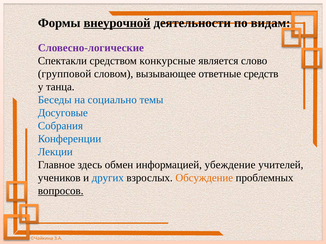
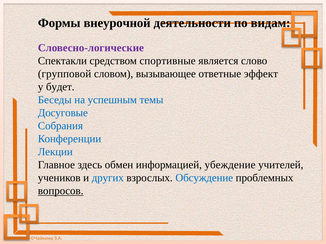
внеурочной underline: present -> none
конкурсные: конкурсные -> спортивные
средств: средств -> эффект
танца: танца -> будет
социально: социально -> успешным
Обсуждение colour: orange -> blue
